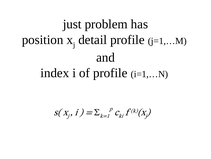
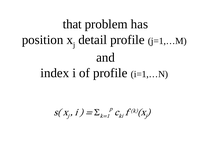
just: just -> that
